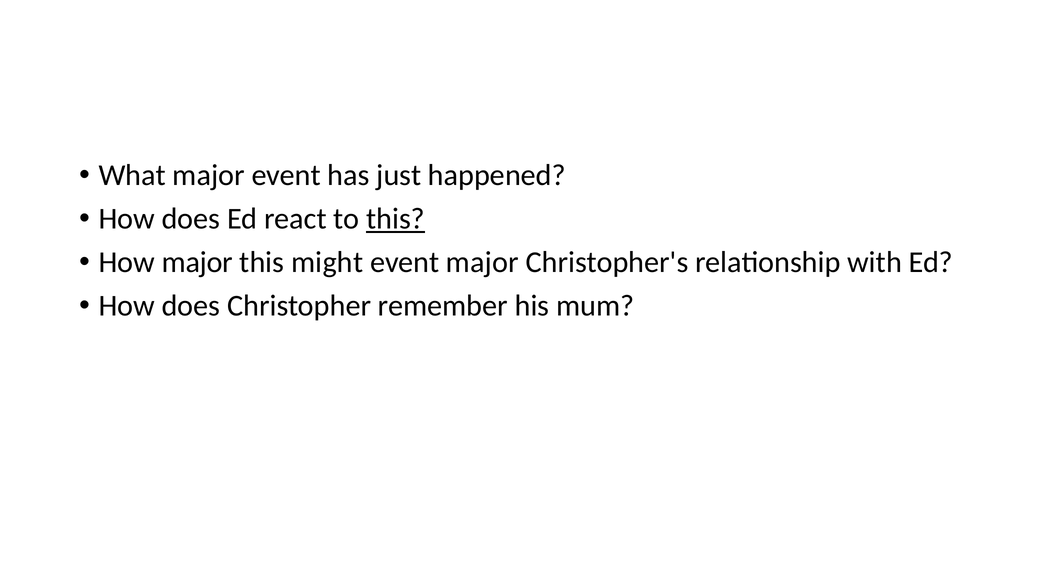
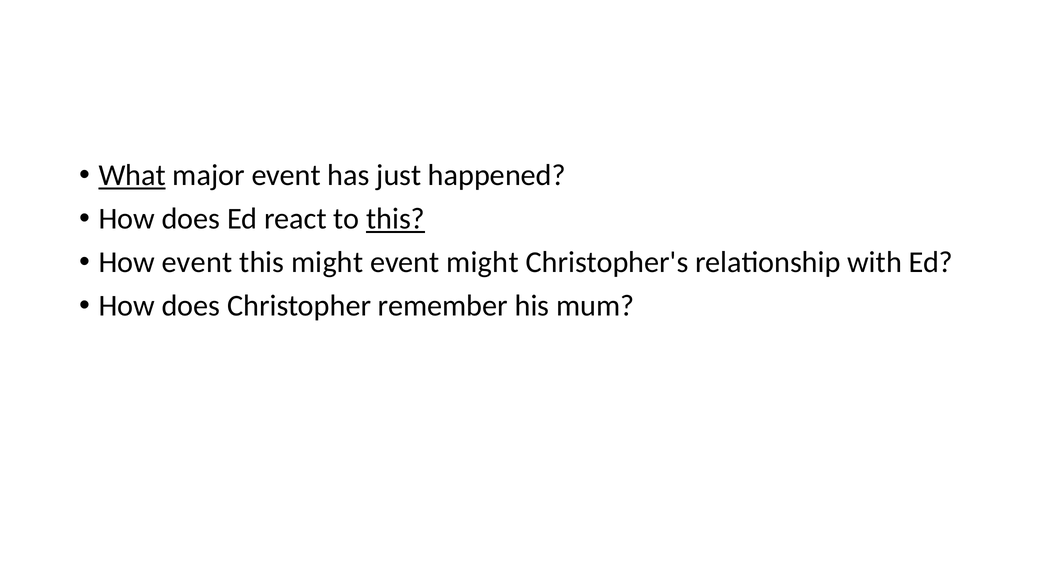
What underline: none -> present
How major: major -> event
event major: major -> might
